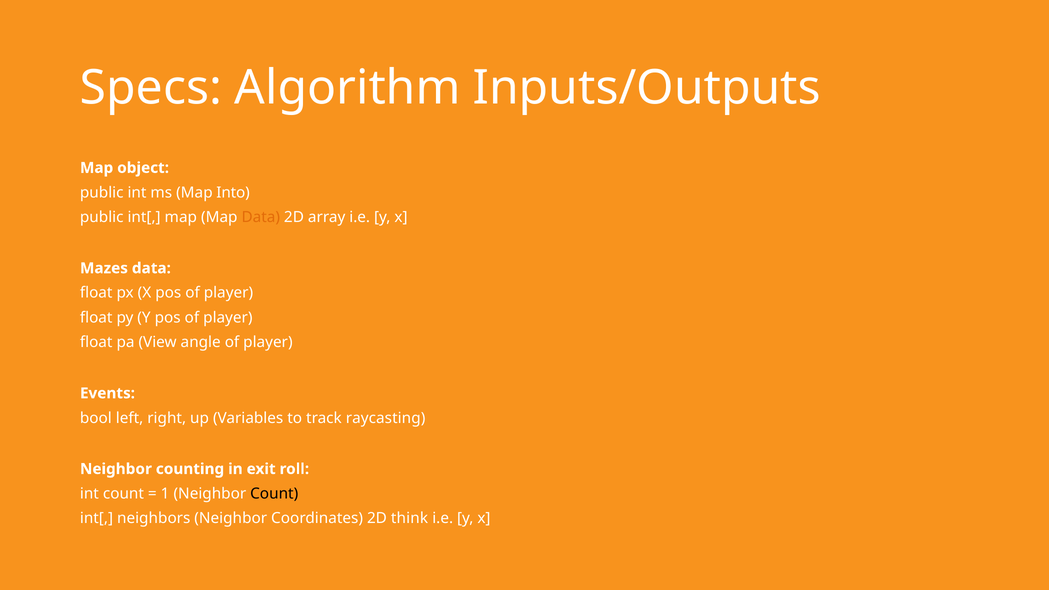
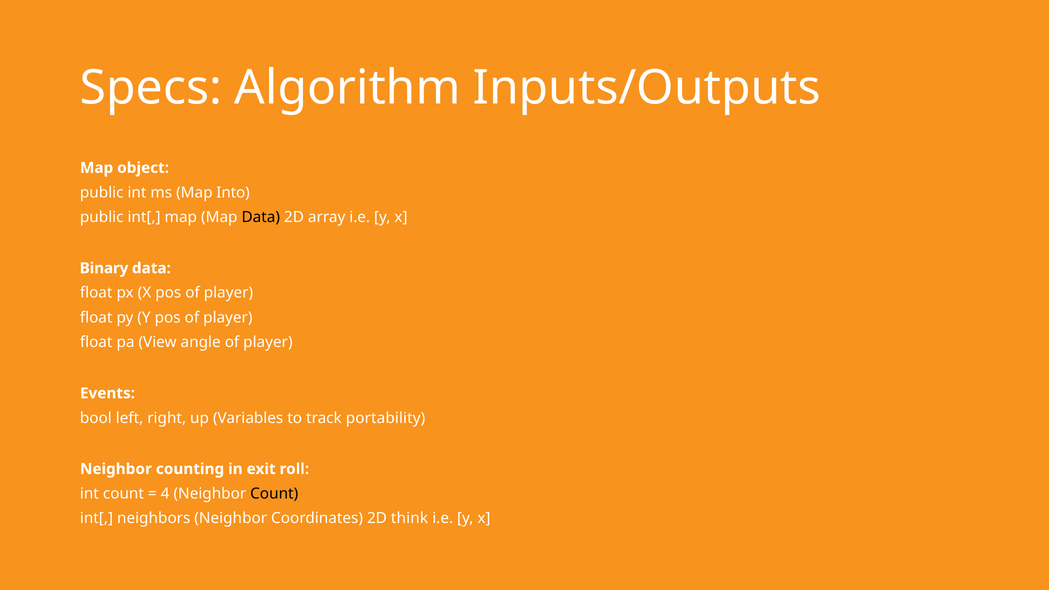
Data at (261, 217) colour: orange -> black
Mazes: Mazes -> Binary
raycasting: raycasting -> portability
1: 1 -> 4
